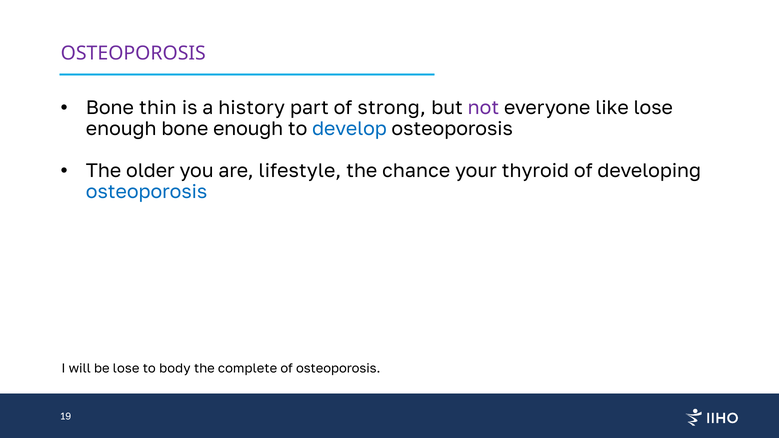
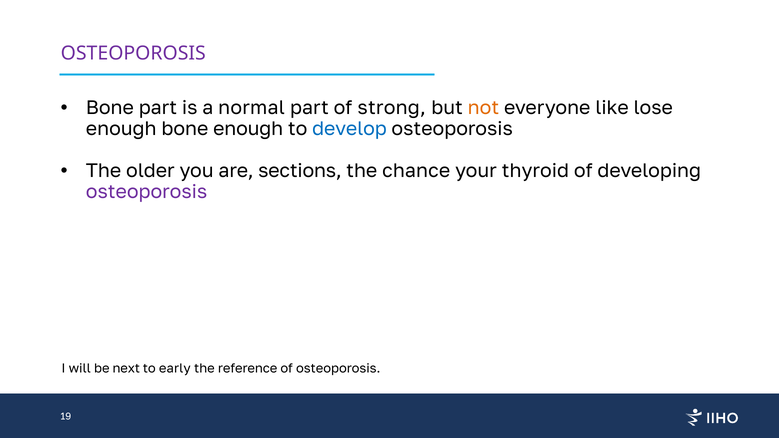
Bone thin: thin -> part
history: history -> normal
not colour: purple -> orange
lifestyle: lifestyle -> sections
osteoporosis at (147, 192) colour: blue -> purple
be lose: lose -> next
body: body -> early
complete: complete -> reference
